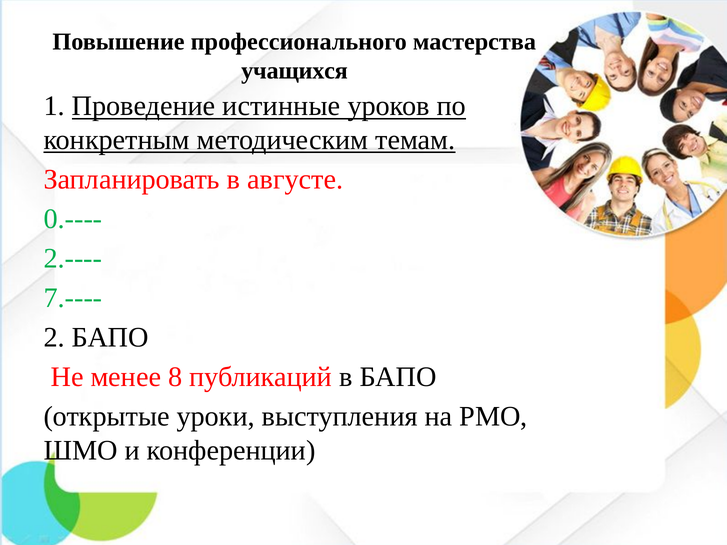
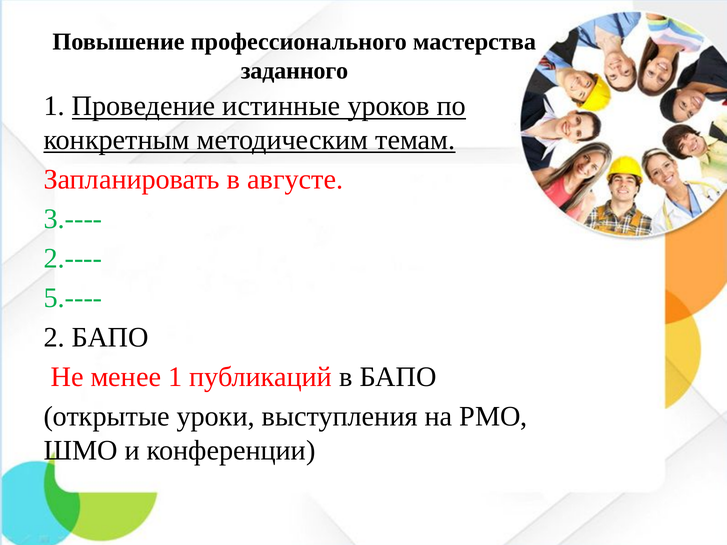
учащихся: учащихся -> заданного
0.----: 0.---- -> 3.----
7.----: 7.---- -> 5.----
менее 8: 8 -> 1
